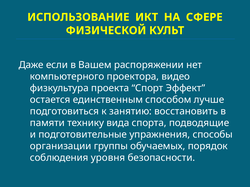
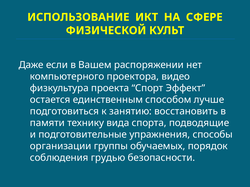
уровня: уровня -> грудью
